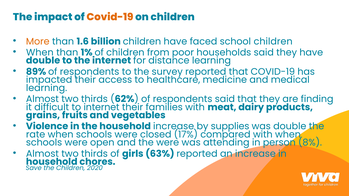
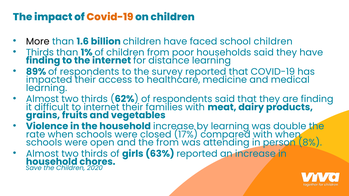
More colour: orange -> black
When at (40, 53): When -> Thirds
double at (43, 61): double -> finding
by supplies: supplies -> learning
the were: were -> from
